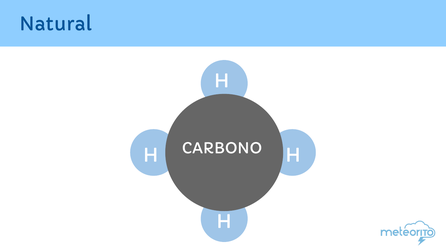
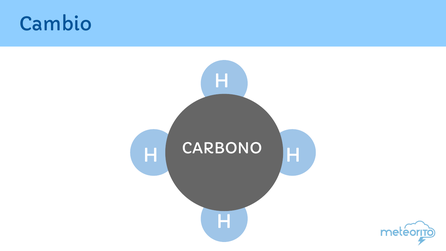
Natural: Natural -> Cambio
